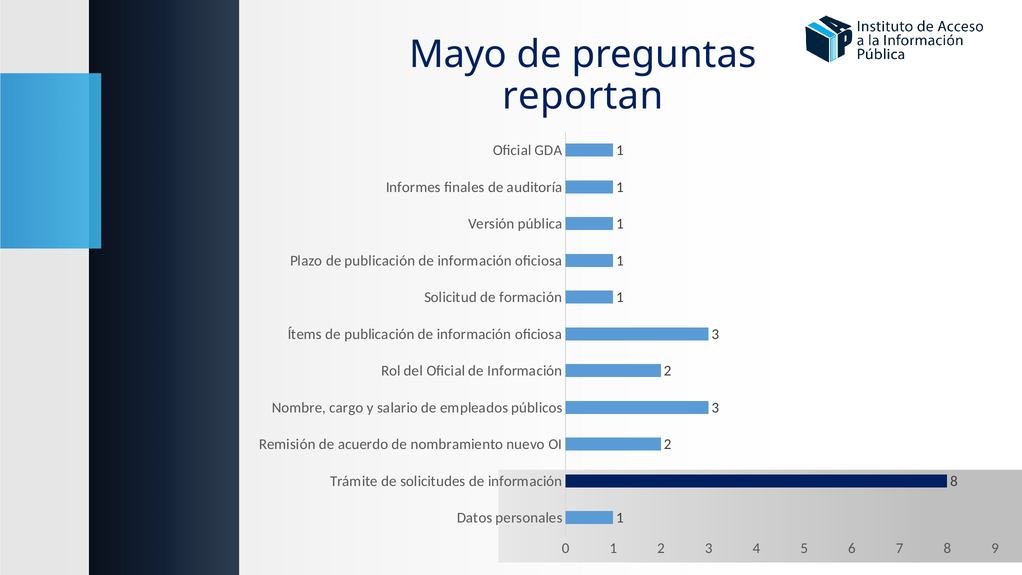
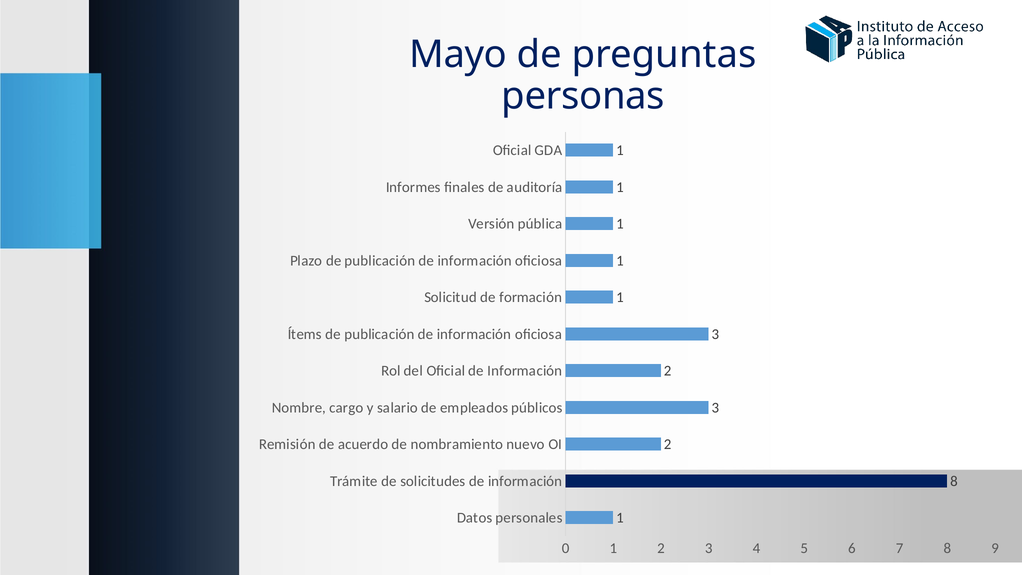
reportan: reportan -> personas
